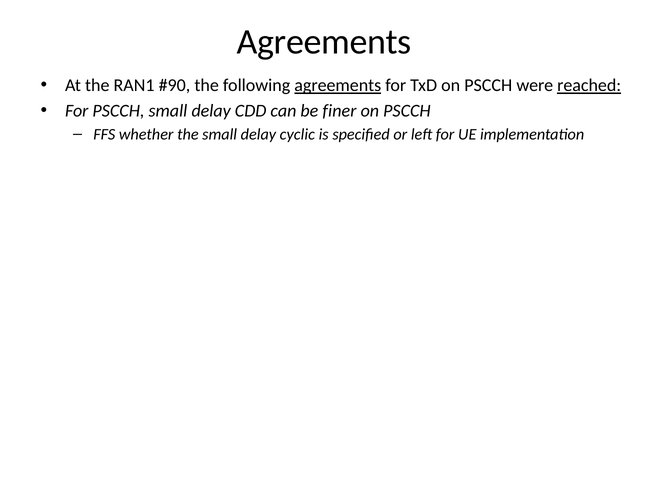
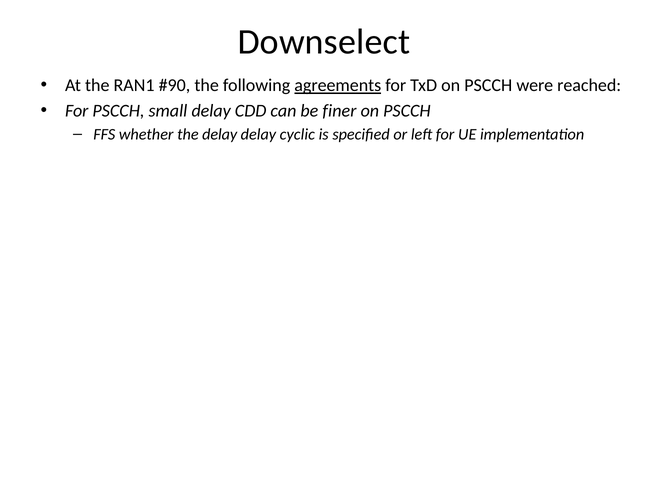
Agreements at (324, 42): Agreements -> Downselect
reached underline: present -> none
the small: small -> delay
